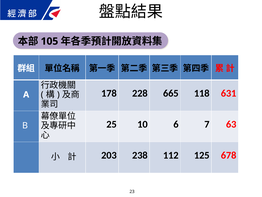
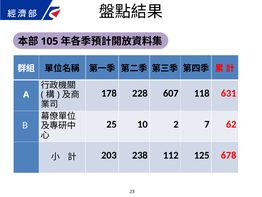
665: 665 -> 607
6: 6 -> 2
63: 63 -> 62
